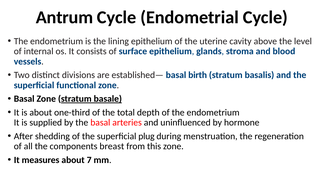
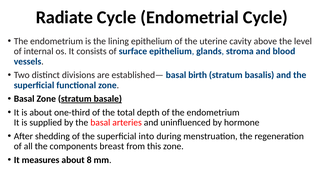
Antrum: Antrum -> Radiate
plug: plug -> into
7: 7 -> 8
